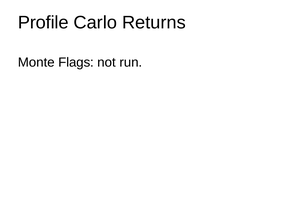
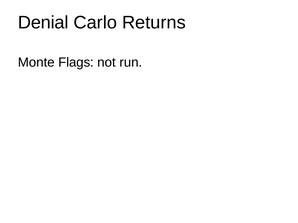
Profile: Profile -> Denial
